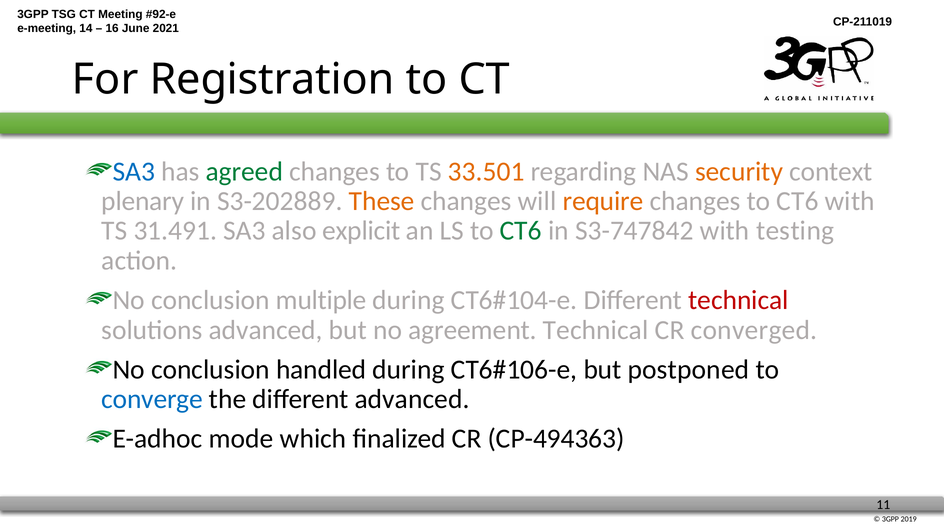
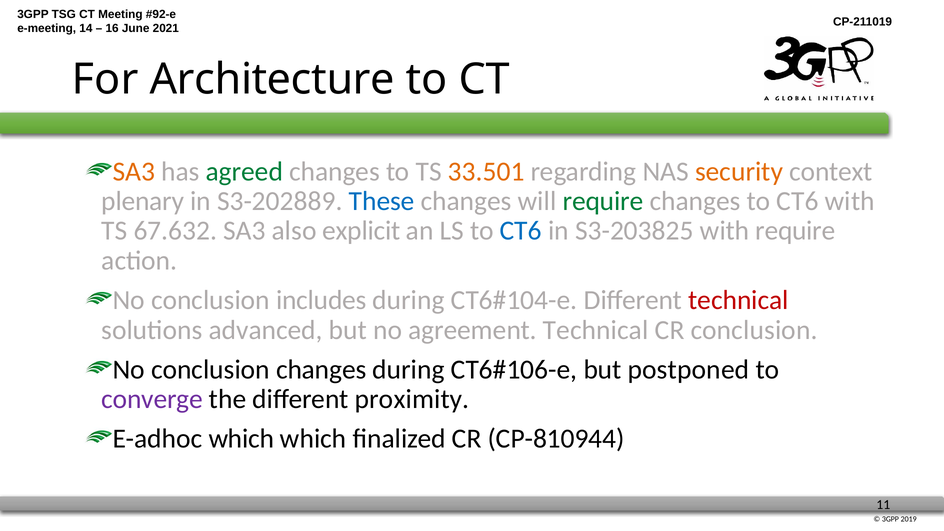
Registration: Registration -> Architecture
SA3 at (134, 171) colour: blue -> orange
These colour: orange -> blue
require at (603, 201) colour: orange -> green
31.491: 31.491 -> 67.632
CT6 at (521, 231) colour: green -> blue
S3-747842: S3-747842 -> S3-203825
with testing: testing -> require
multiple: multiple -> includes
CR converged: converged -> conclusion
conclusion handled: handled -> changes
converge colour: blue -> purple
different advanced: advanced -> proximity
E-adhoc mode: mode -> which
CP-494363: CP-494363 -> CP-810944
